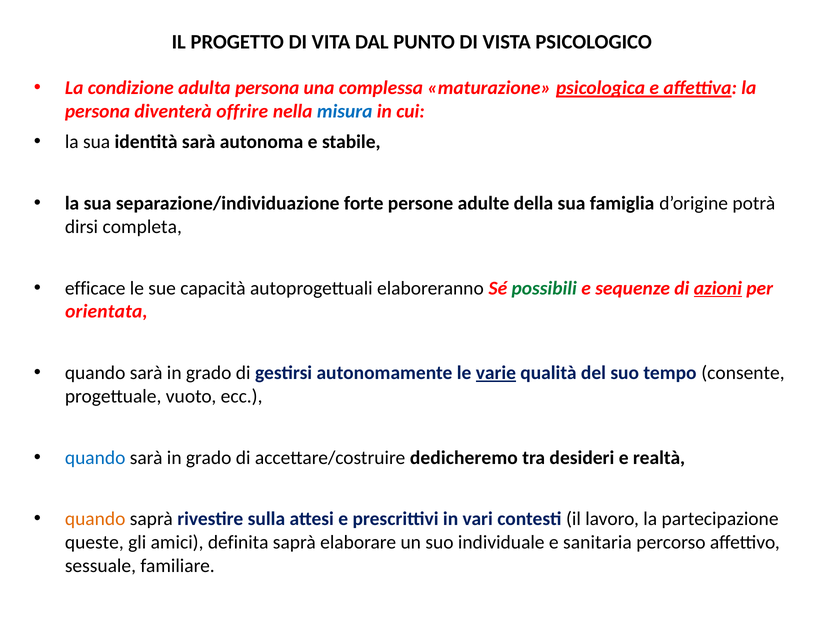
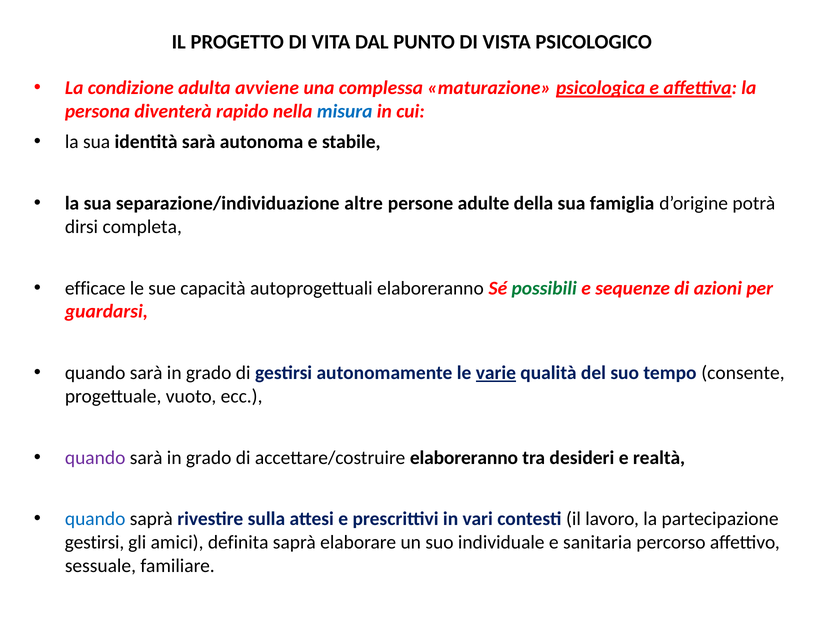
adulta persona: persona -> avviene
offrire: offrire -> rapido
forte: forte -> altre
azioni underline: present -> none
orientata: orientata -> guardarsi
quando at (95, 458) colour: blue -> purple
accettare/costruire dedicheremo: dedicheremo -> elaboreranno
quando at (95, 519) colour: orange -> blue
queste at (94, 542): queste -> gestirsi
